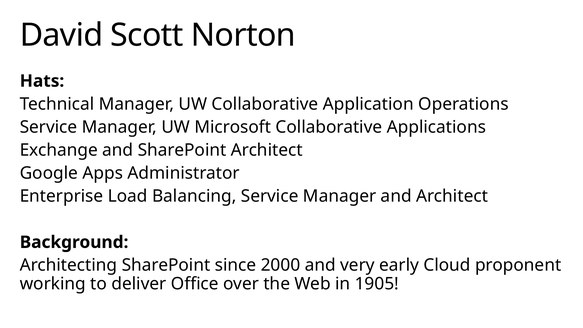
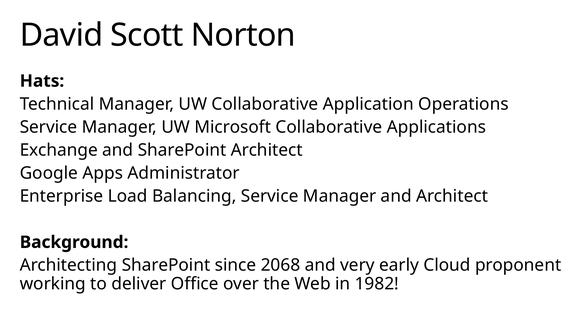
2000: 2000 -> 2068
1905: 1905 -> 1982
